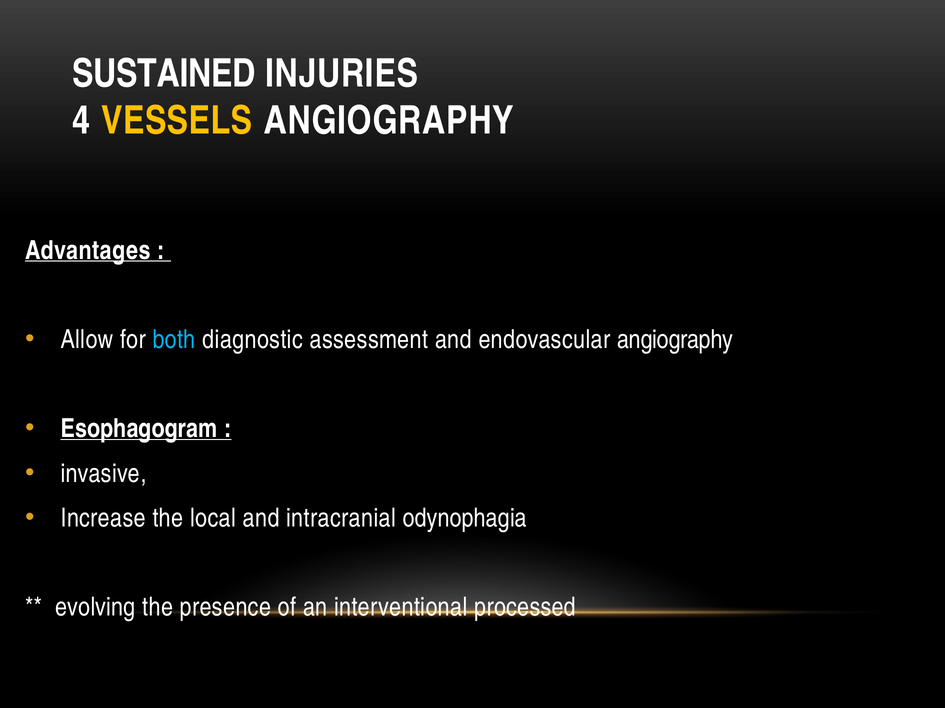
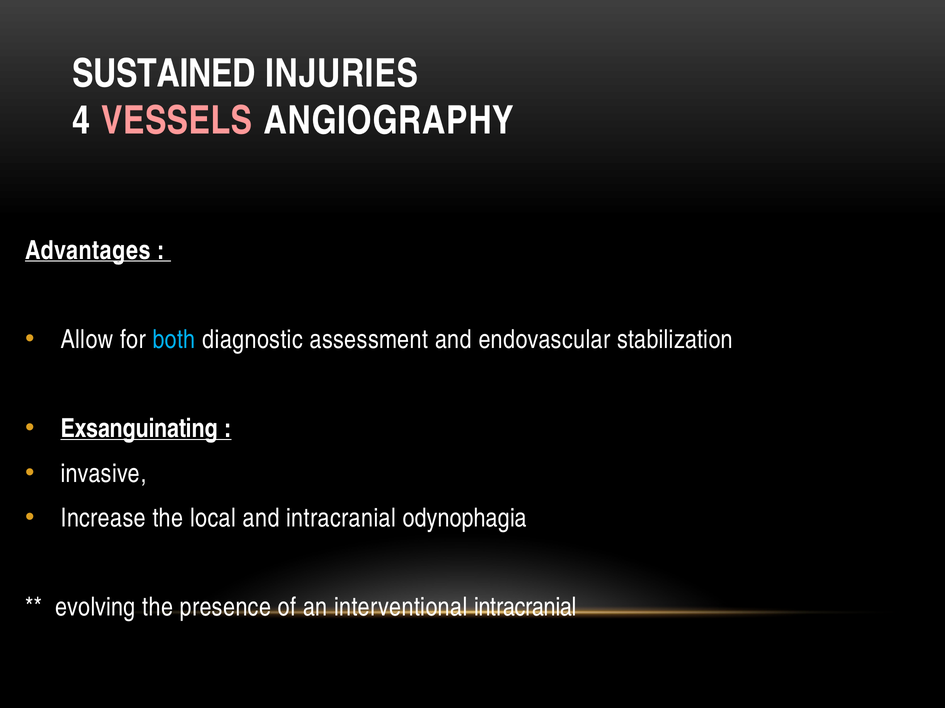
VESSELS colour: yellow -> pink
endovascular angiography: angiography -> stabilization
Esophagogram: Esophagogram -> Exsanguinating
interventional processed: processed -> intracranial
